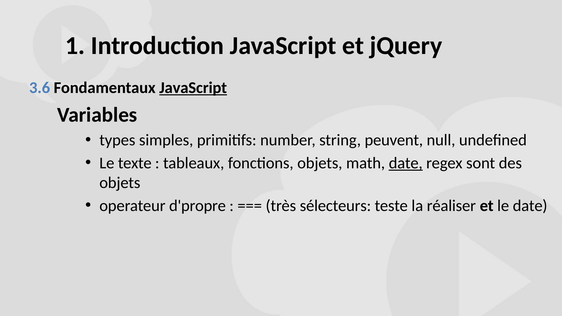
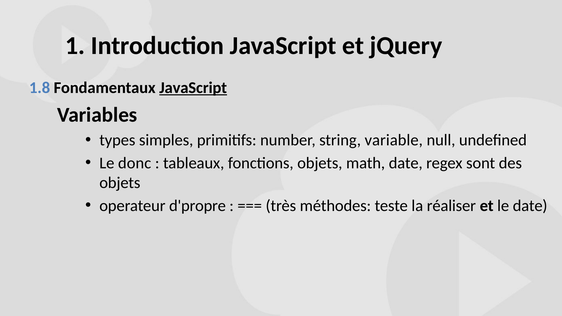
3.6: 3.6 -> 1.8
peuvent: peuvent -> variable
texte: texte -> donc
date at (406, 163) underline: present -> none
sélecteurs: sélecteurs -> méthodes
